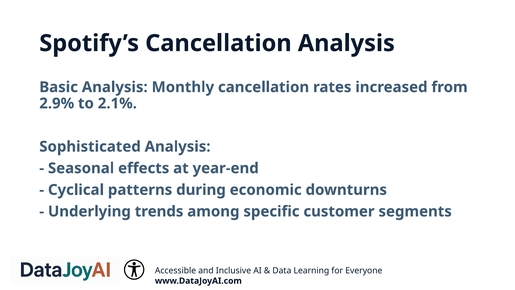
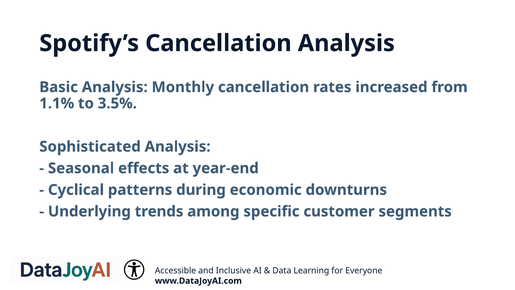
2.9%: 2.9% -> 1.1%
2.1%: 2.1% -> 3.5%
